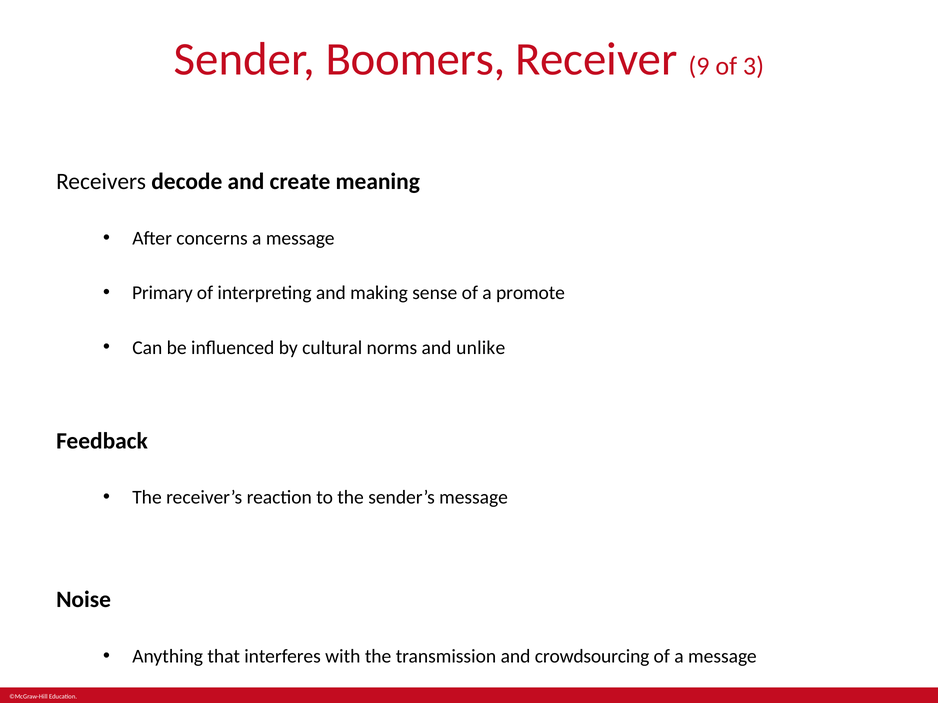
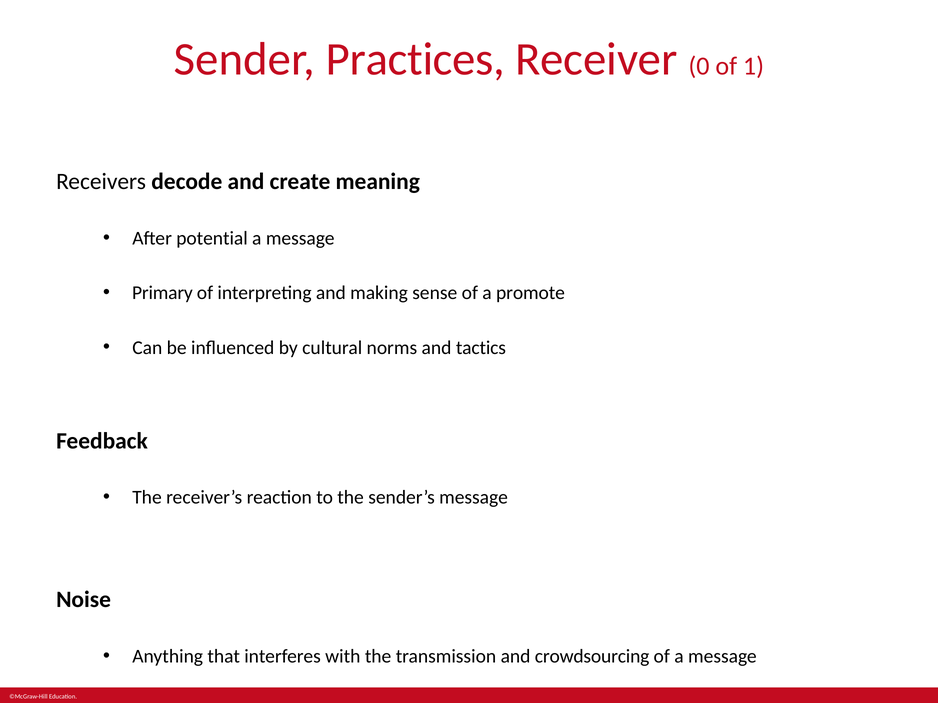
Boomers: Boomers -> Practices
9: 9 -> 0
3: 3 -> 1
concerns: concerns -> potential
unlike: unlike -> tactics
